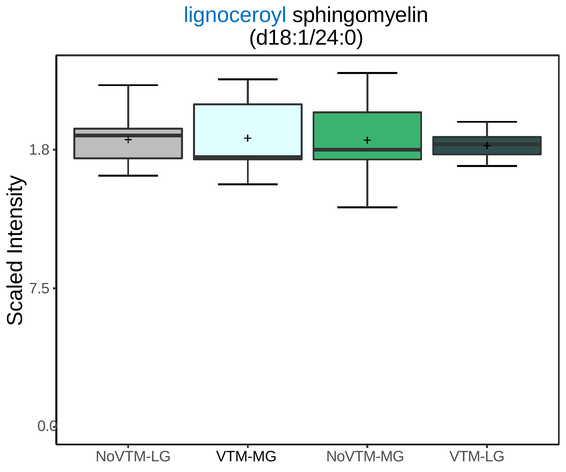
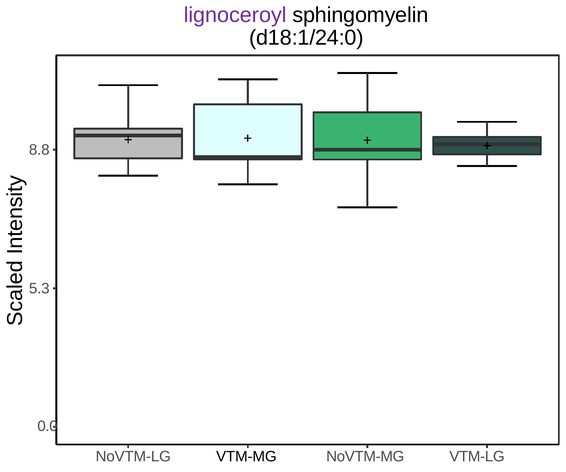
lignoceroyl colour: blue -> purple
1.8: 1.8 -> 8.8
7.5: 7.5 -> 5.3
